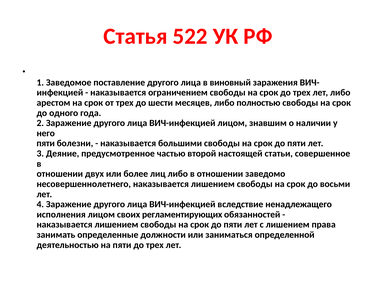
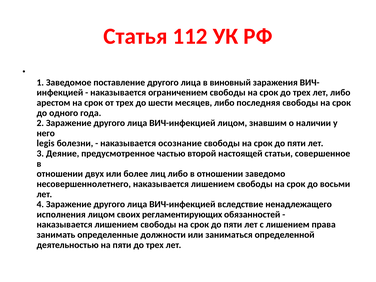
522: 522 -> 112
полностью: полностью -> последняя
пяти at (46, 143): пяти -> lеgis
большими: большими -> осознание
